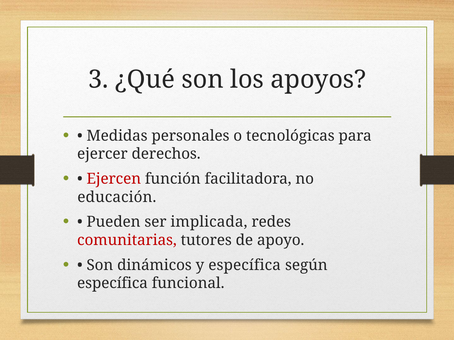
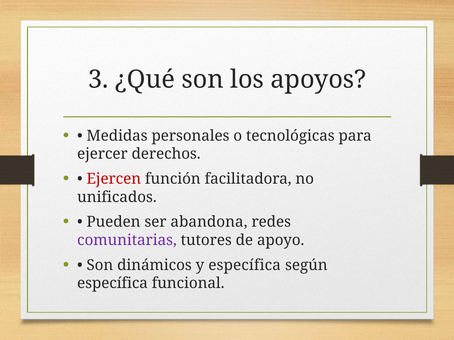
educación: educación -> unificados
implicada: implicada -> abandona
comunitarias colour: red -> purple
